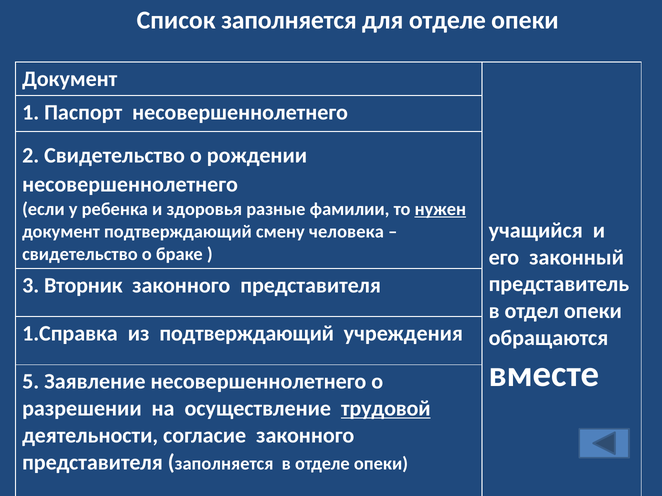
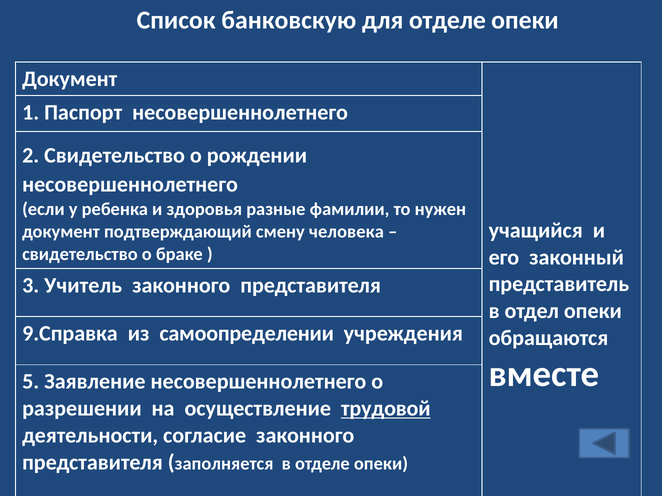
Список заполняется: заполняется -> банковскую
нужен underline: present -> none
Вторник: Вторник -> Учитель
1.Справка: 1.Справка -> 9.Справка
из подтверждающий: подтверждающий -> самоопределении
